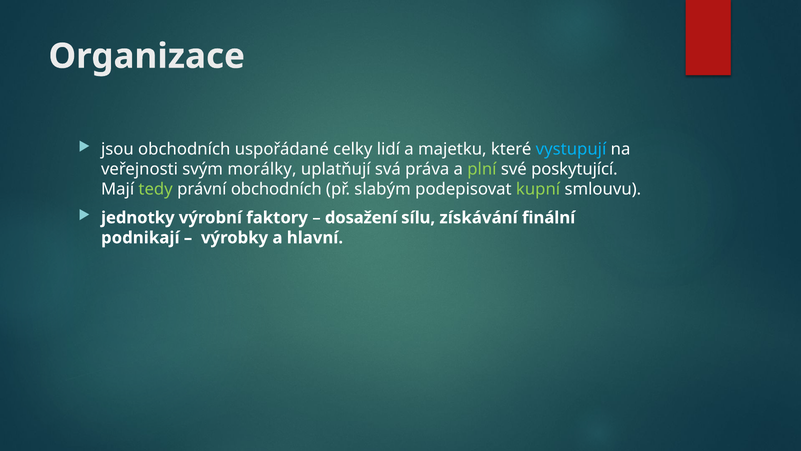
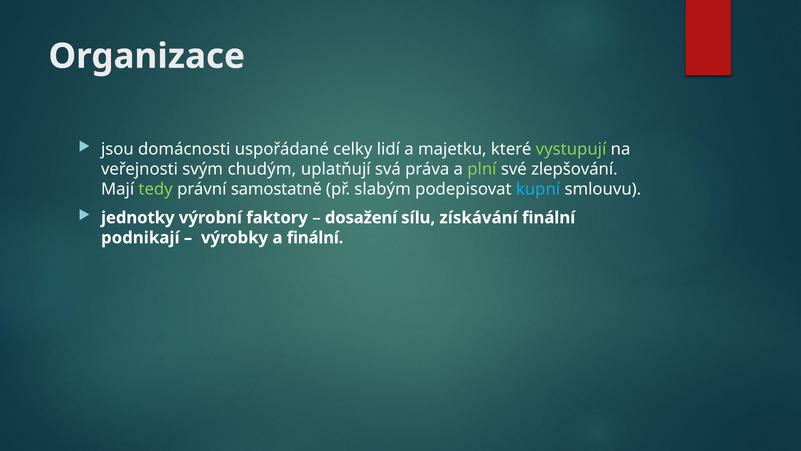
jsou obchodních: obchodních -> domácnosti
vystupují colour: light blue -> light green
morálky: morálky -> chudým
poskytující: poskytující -> zlepšování
právní obchodních: obchodních -> samostatně
kupní colour: light green -> light blue
a hlavní: hlavní -> finální
